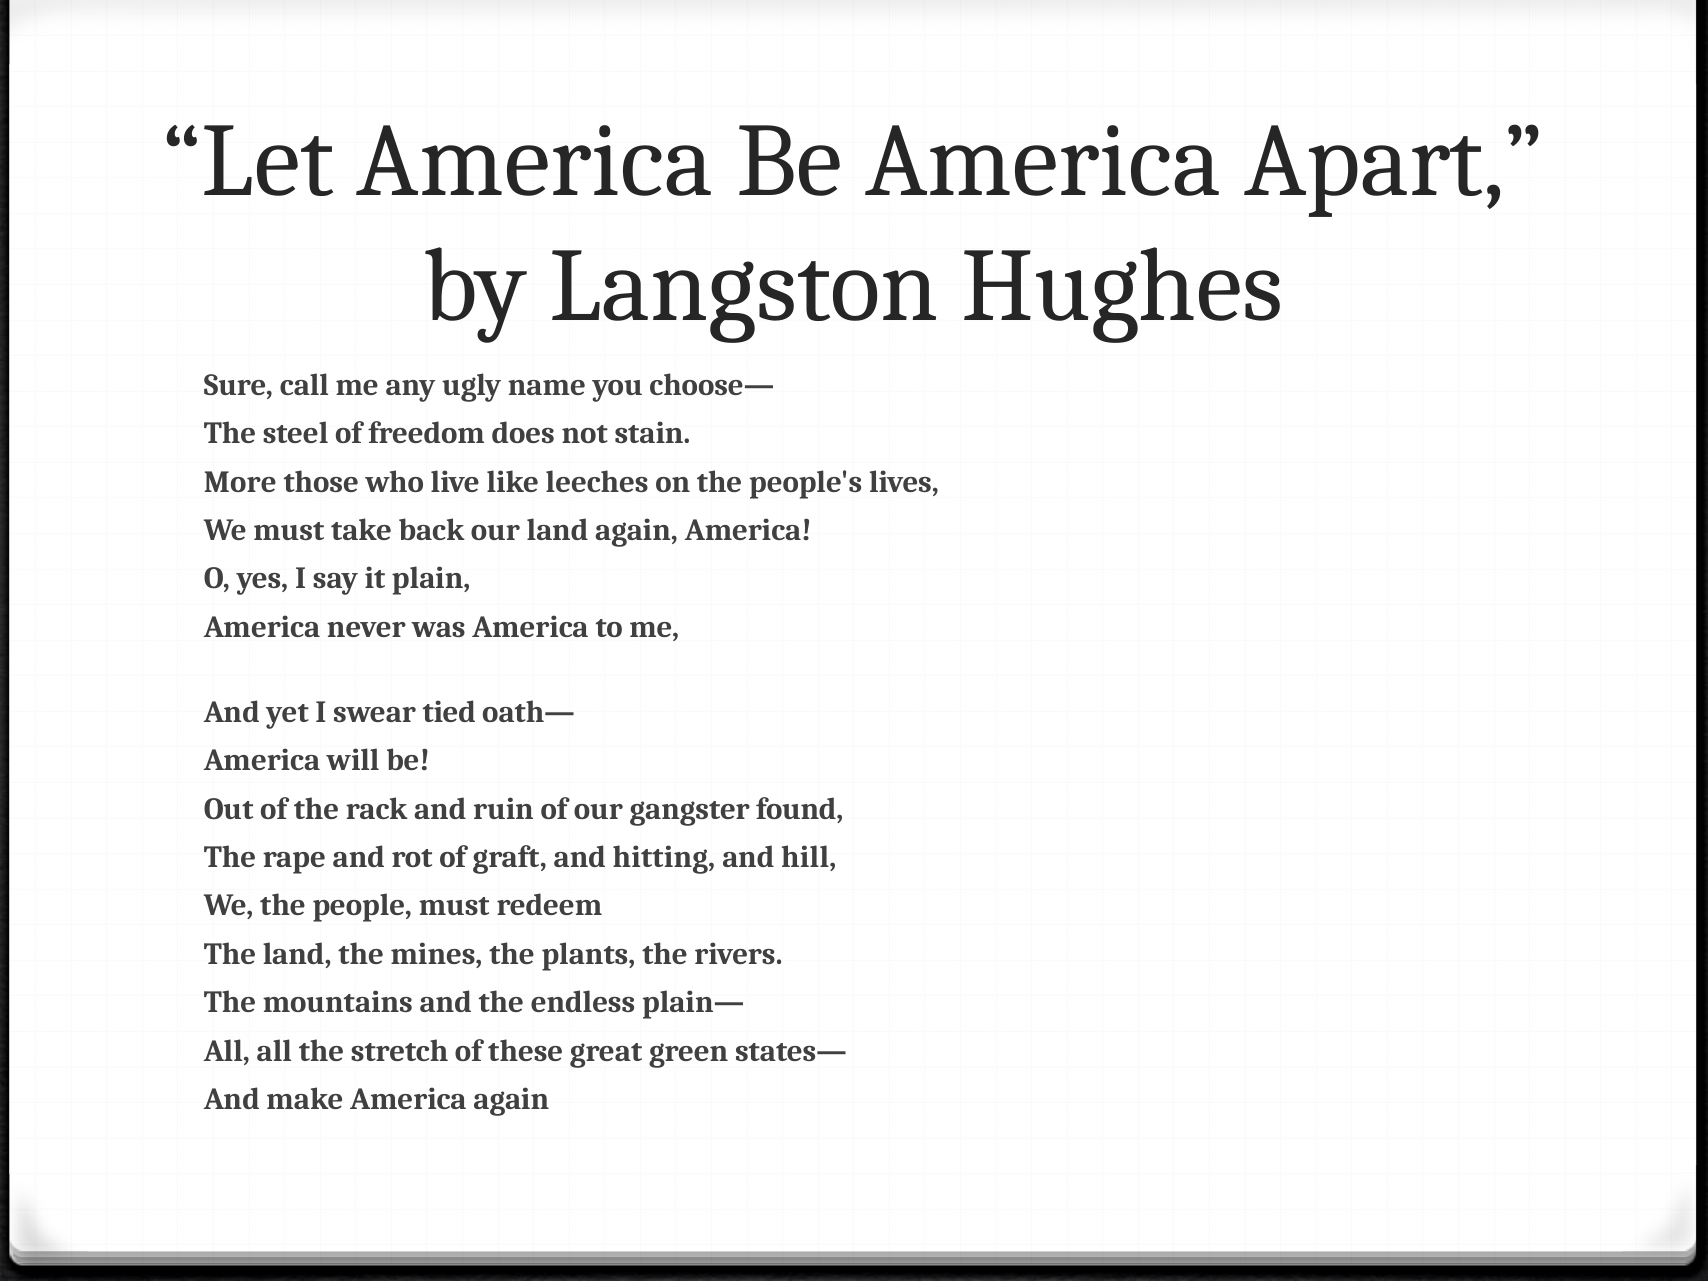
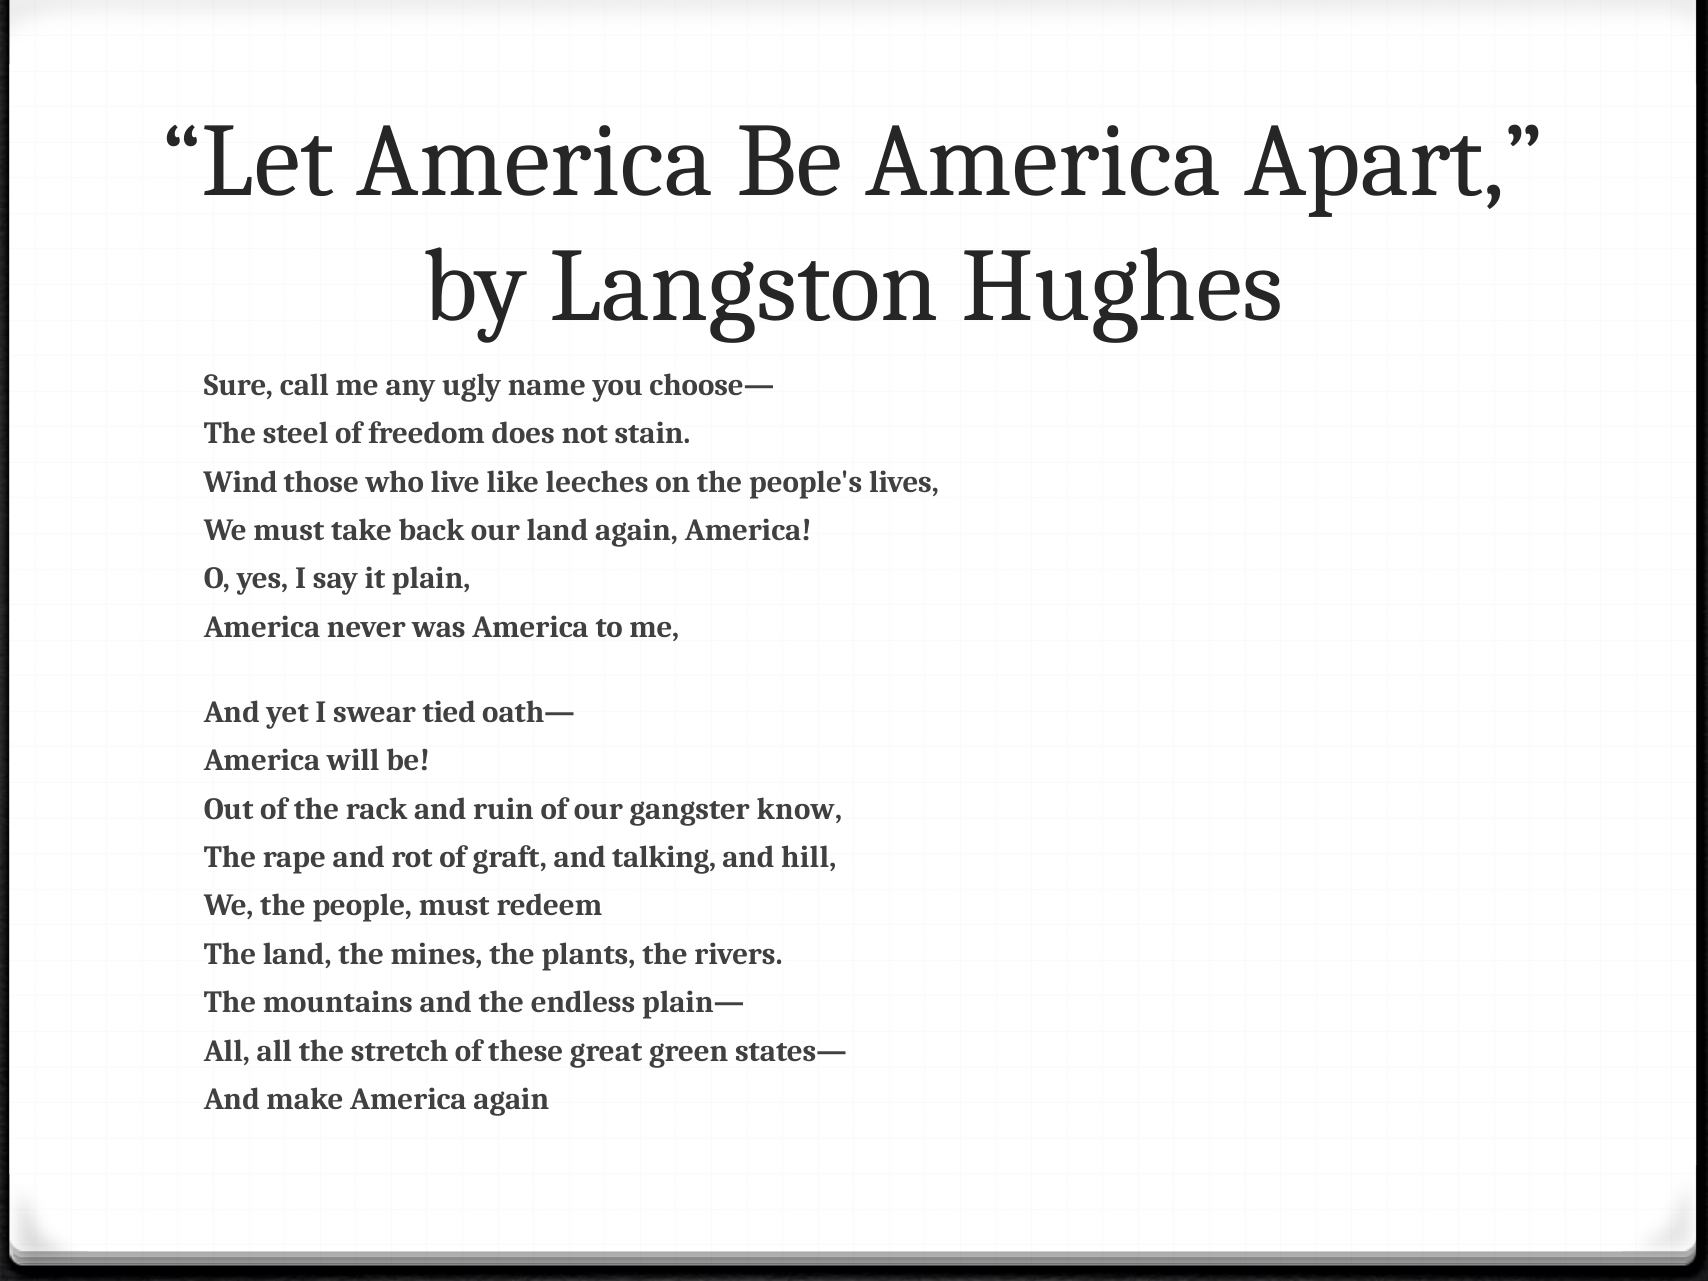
More: More -> Wind
found: found -> know
hitting: hitting -> talking
